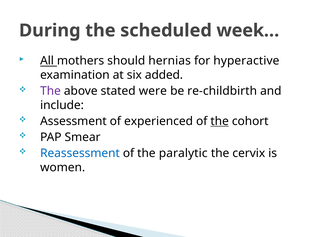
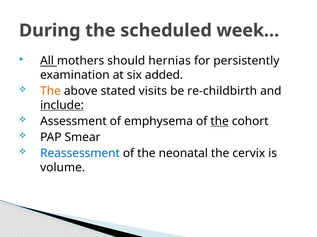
hyperactive: hyperactive -> persistently
The at (50, 91) colour: purple -> orange
were: were -> visits
include underline: none -> present
experienced: experienced -> emphysema
paralytic: paralytic -> neonatal
women: women -> volume
